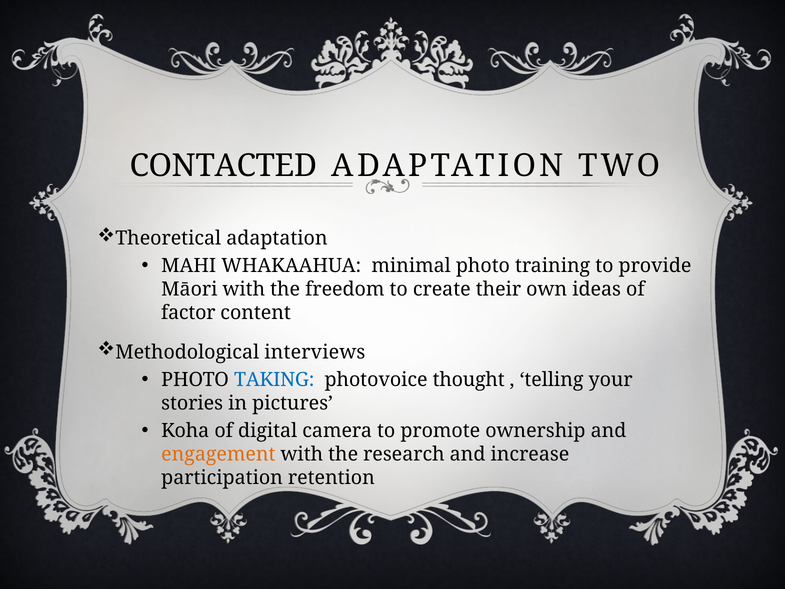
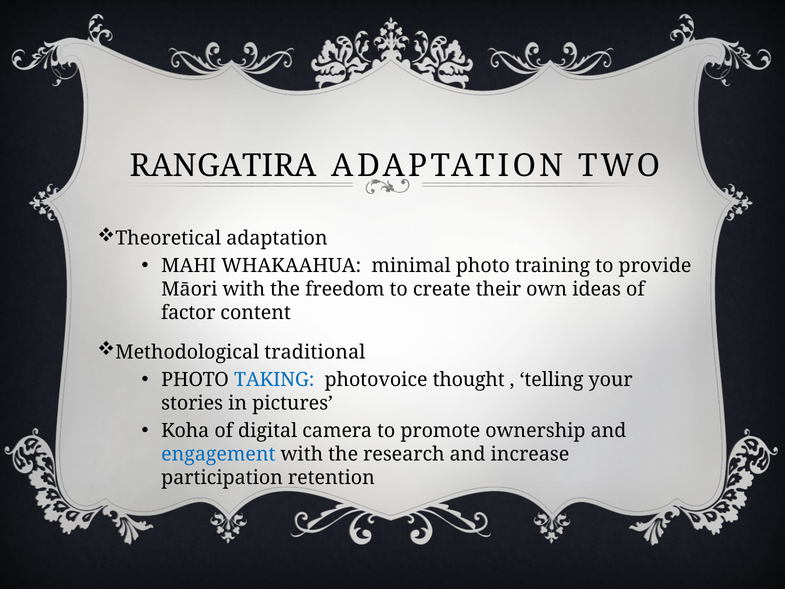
CONTACTED: CONTACTED -> RANGATIRA
interviews: interviews -> traditional
engagement colour: orange -> blue
